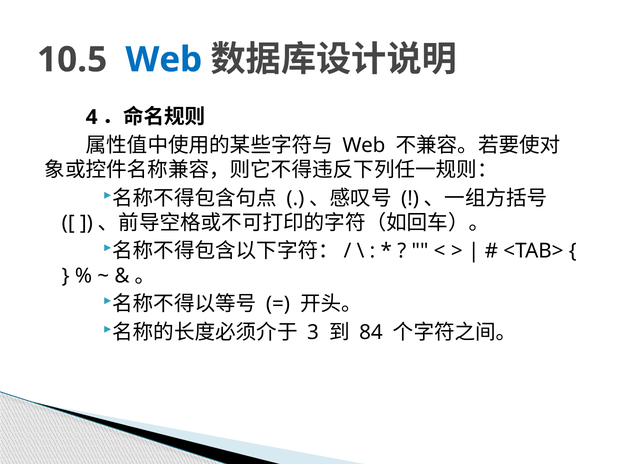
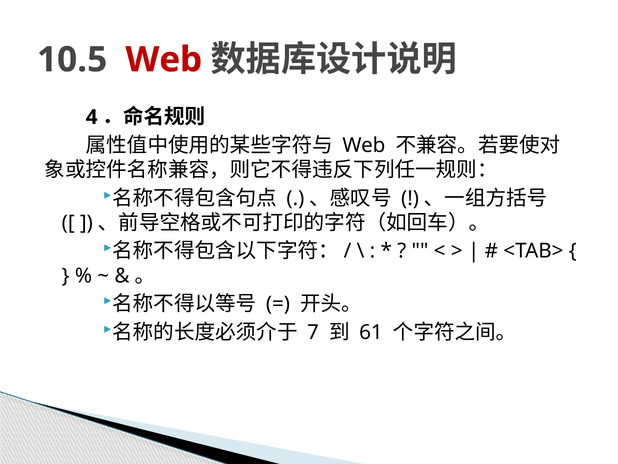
Web at (164, 60) colour: blue -> red
3: 3 -> 7
84: 84 -> 61
